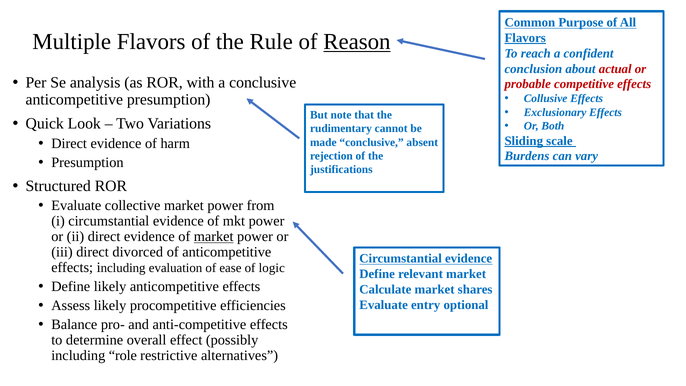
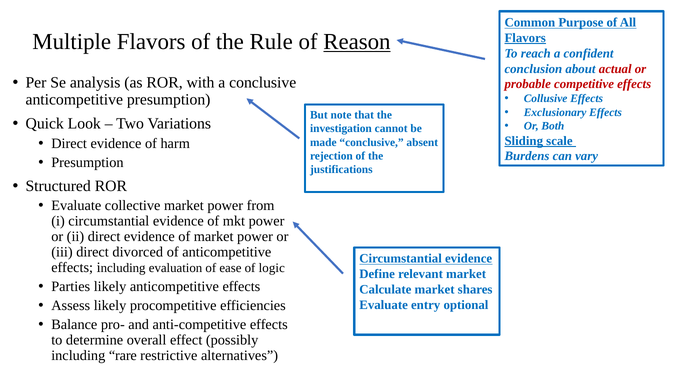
rudimentary: rudimentary -> investigation
market at (214, 237) underline: present -> none
Define at (71, 286): Define -> Parties
role: role -> rare
